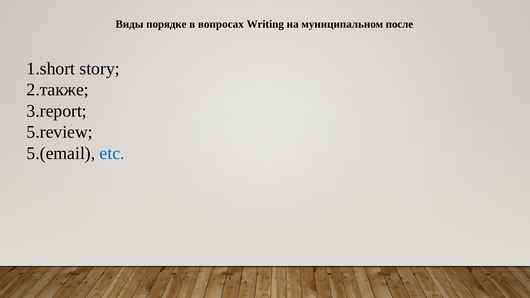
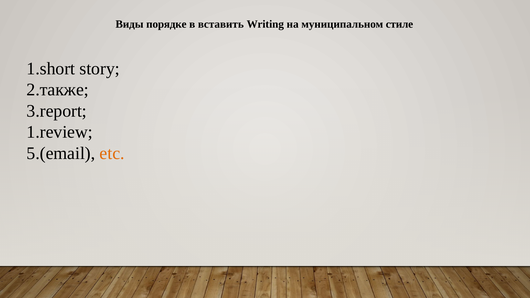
вопросах: вопросах -> вставить
после: после -> стиле
5.review: 5.review -> 1.review
etc colour: blue -> orange
